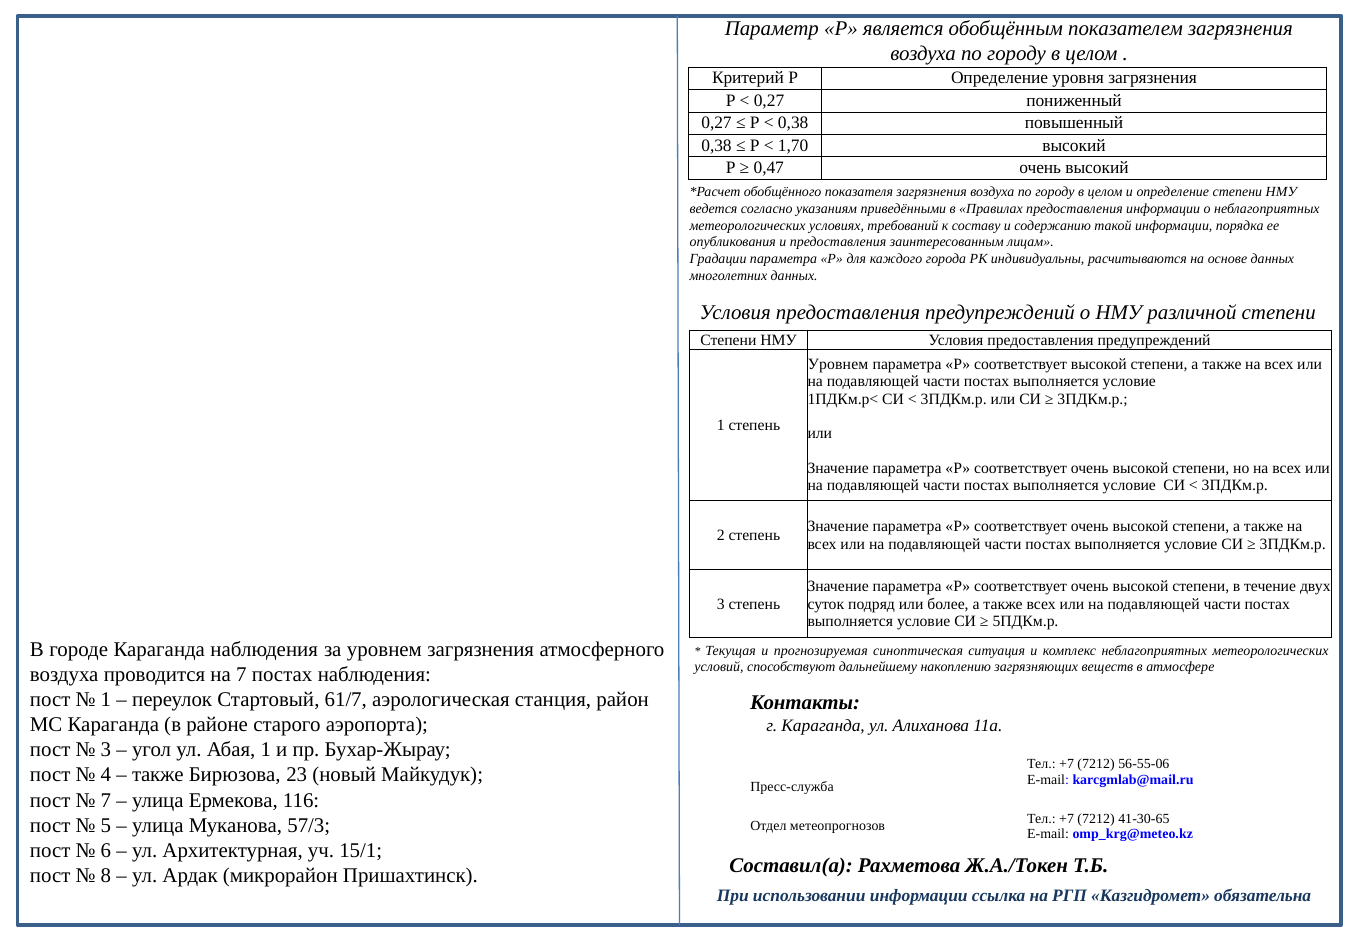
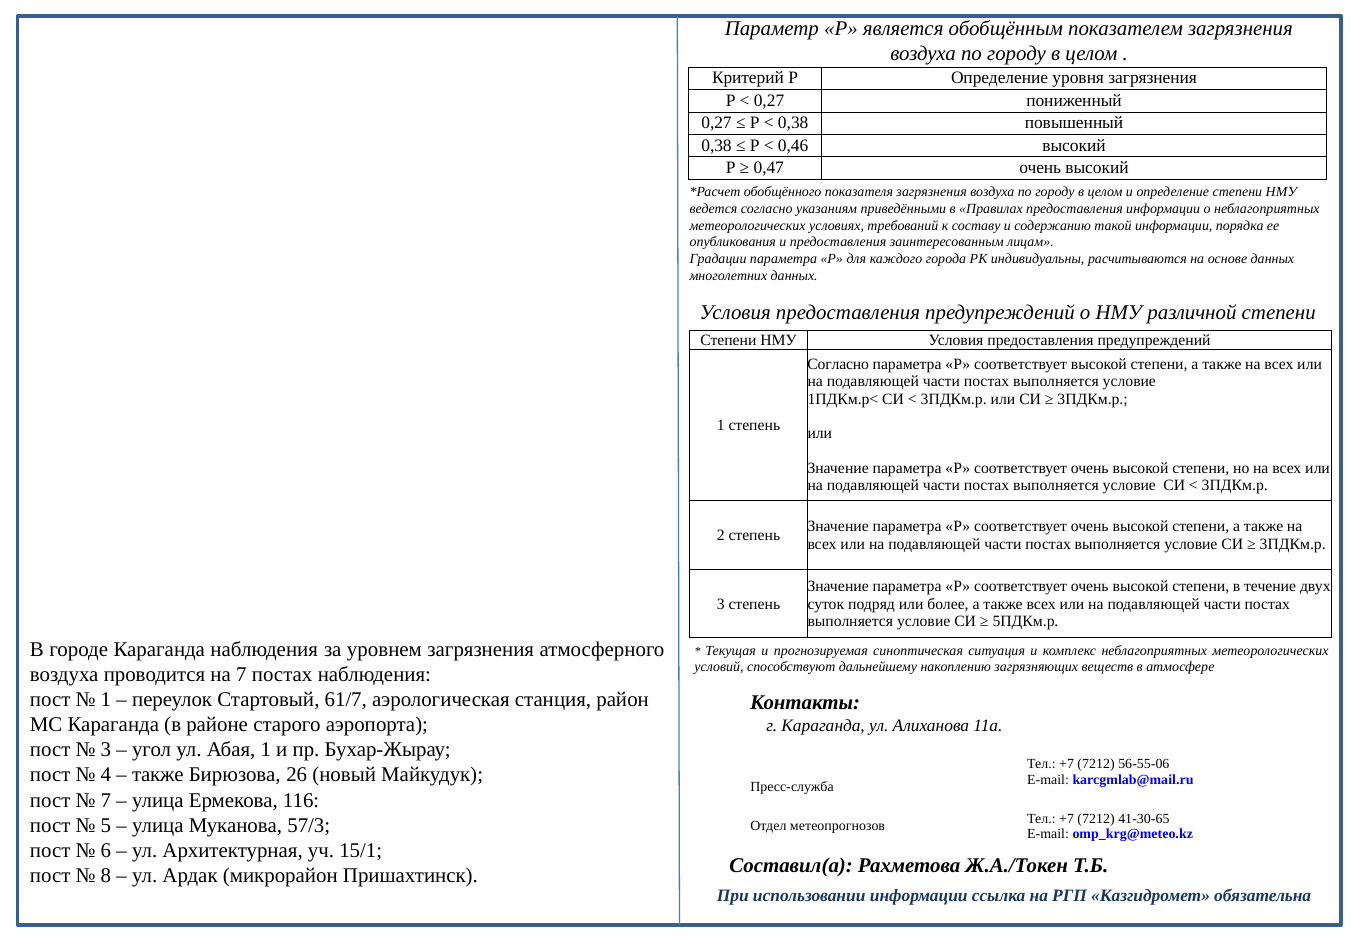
1,70: 1,70 -> 0,46
Уровнем at (838, 364): Уровнем -> Согласно
23: 23 -> 26
